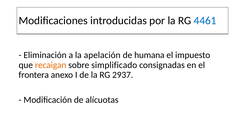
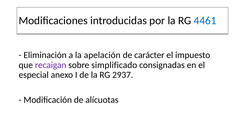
humana: humana -> carácter
recaigan colour: orange -> purple
frontera: frontera -> especial
